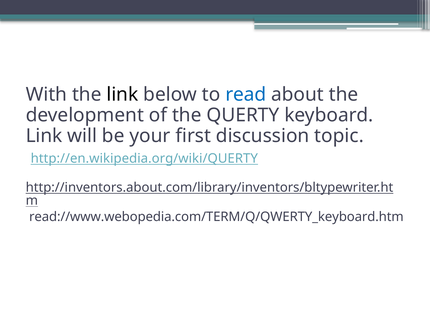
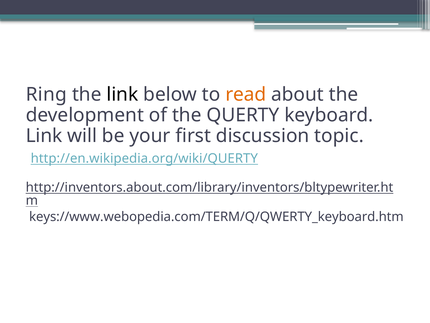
With: With -> Ring
read colour: blue -> orange
read://www.webopedia.com/TERM/Q/QWERTY_keyboard.htm: read://www.webopedia.com/TERM/Q/QWERTY_keyboard.htm -> keys://www.webopedia.com/TERM/Q/QWERTY_keyboard.htm
